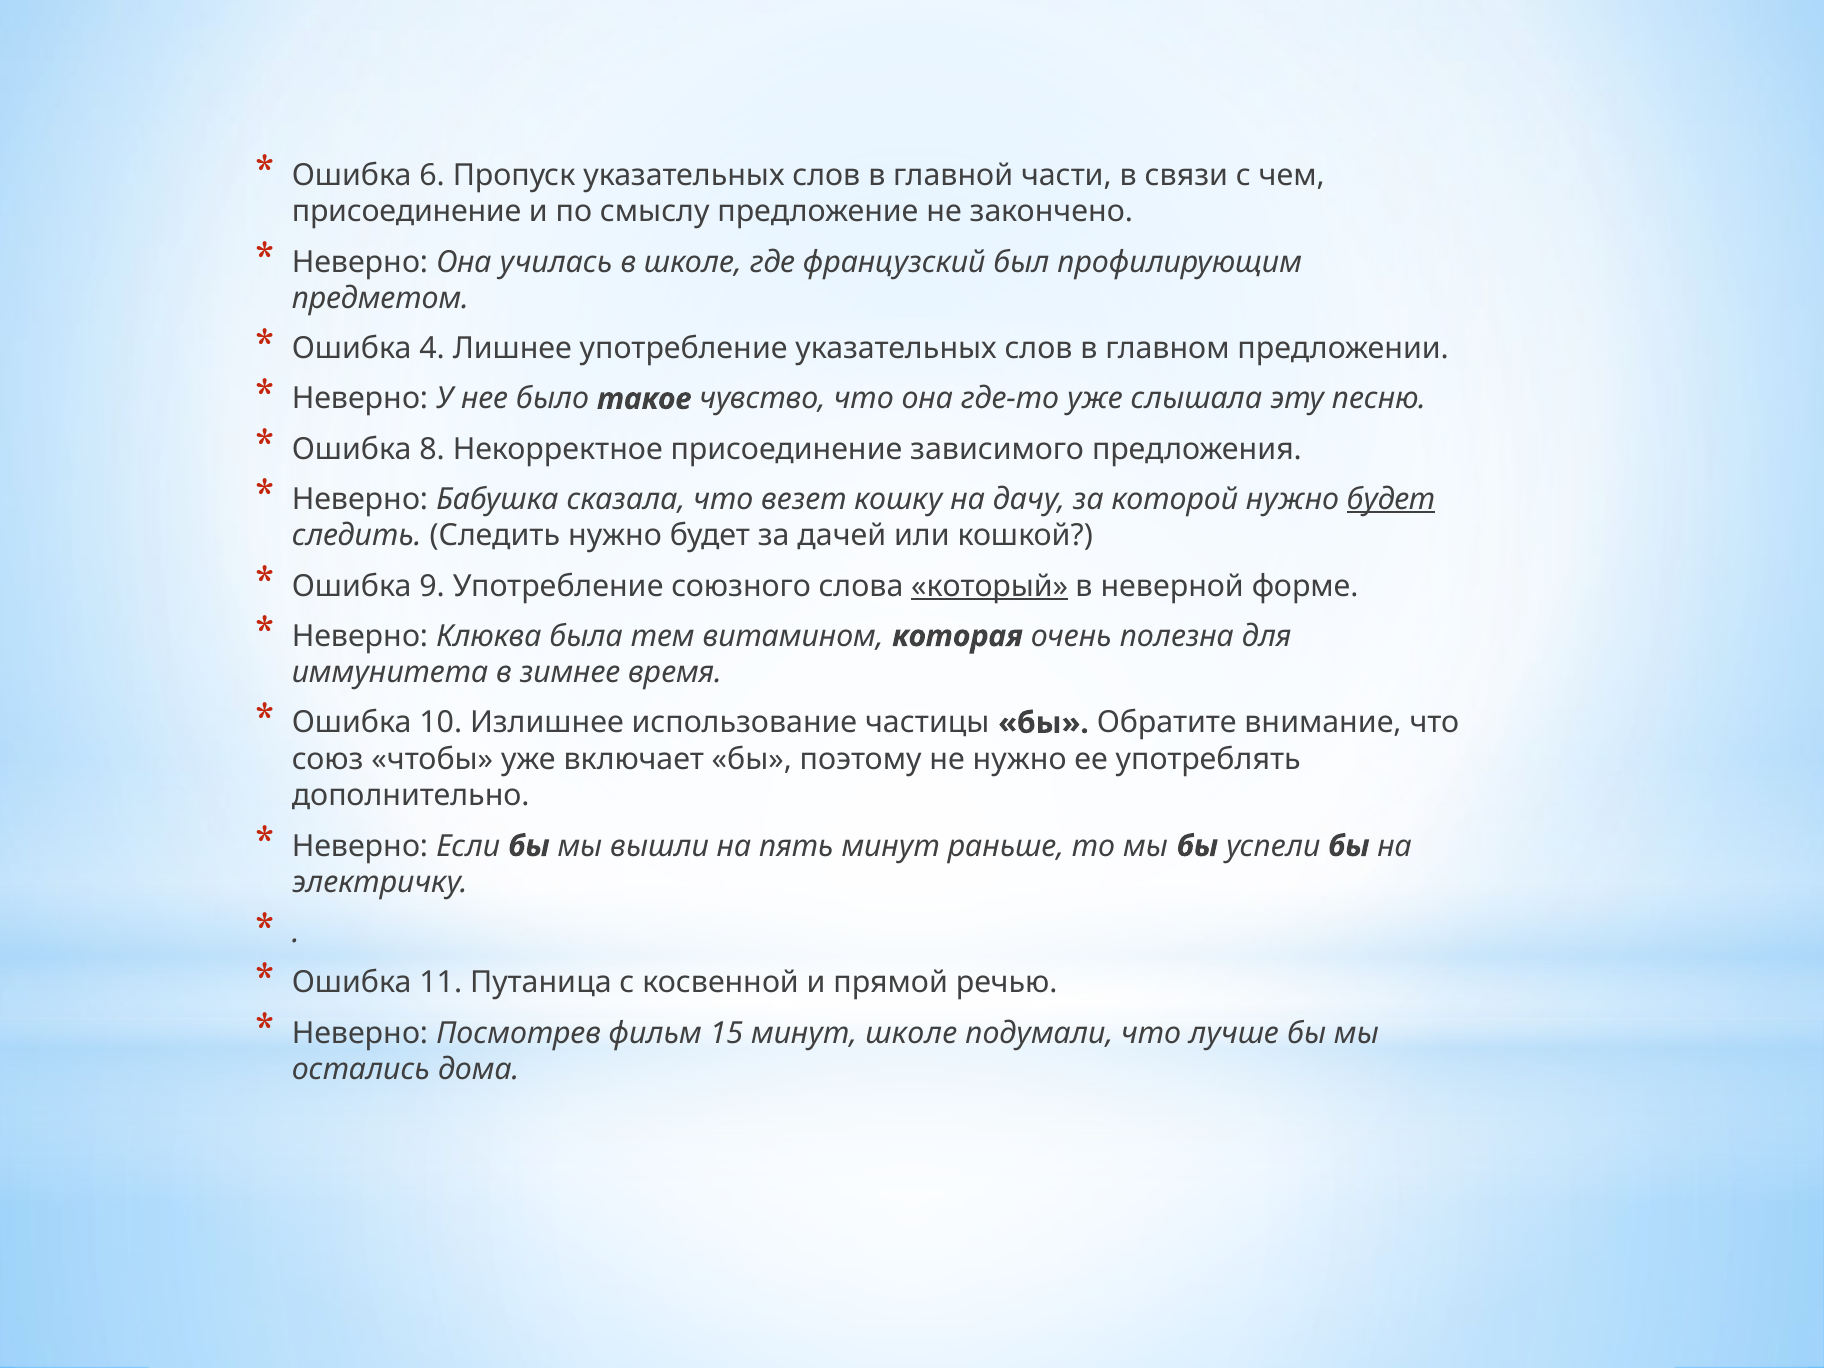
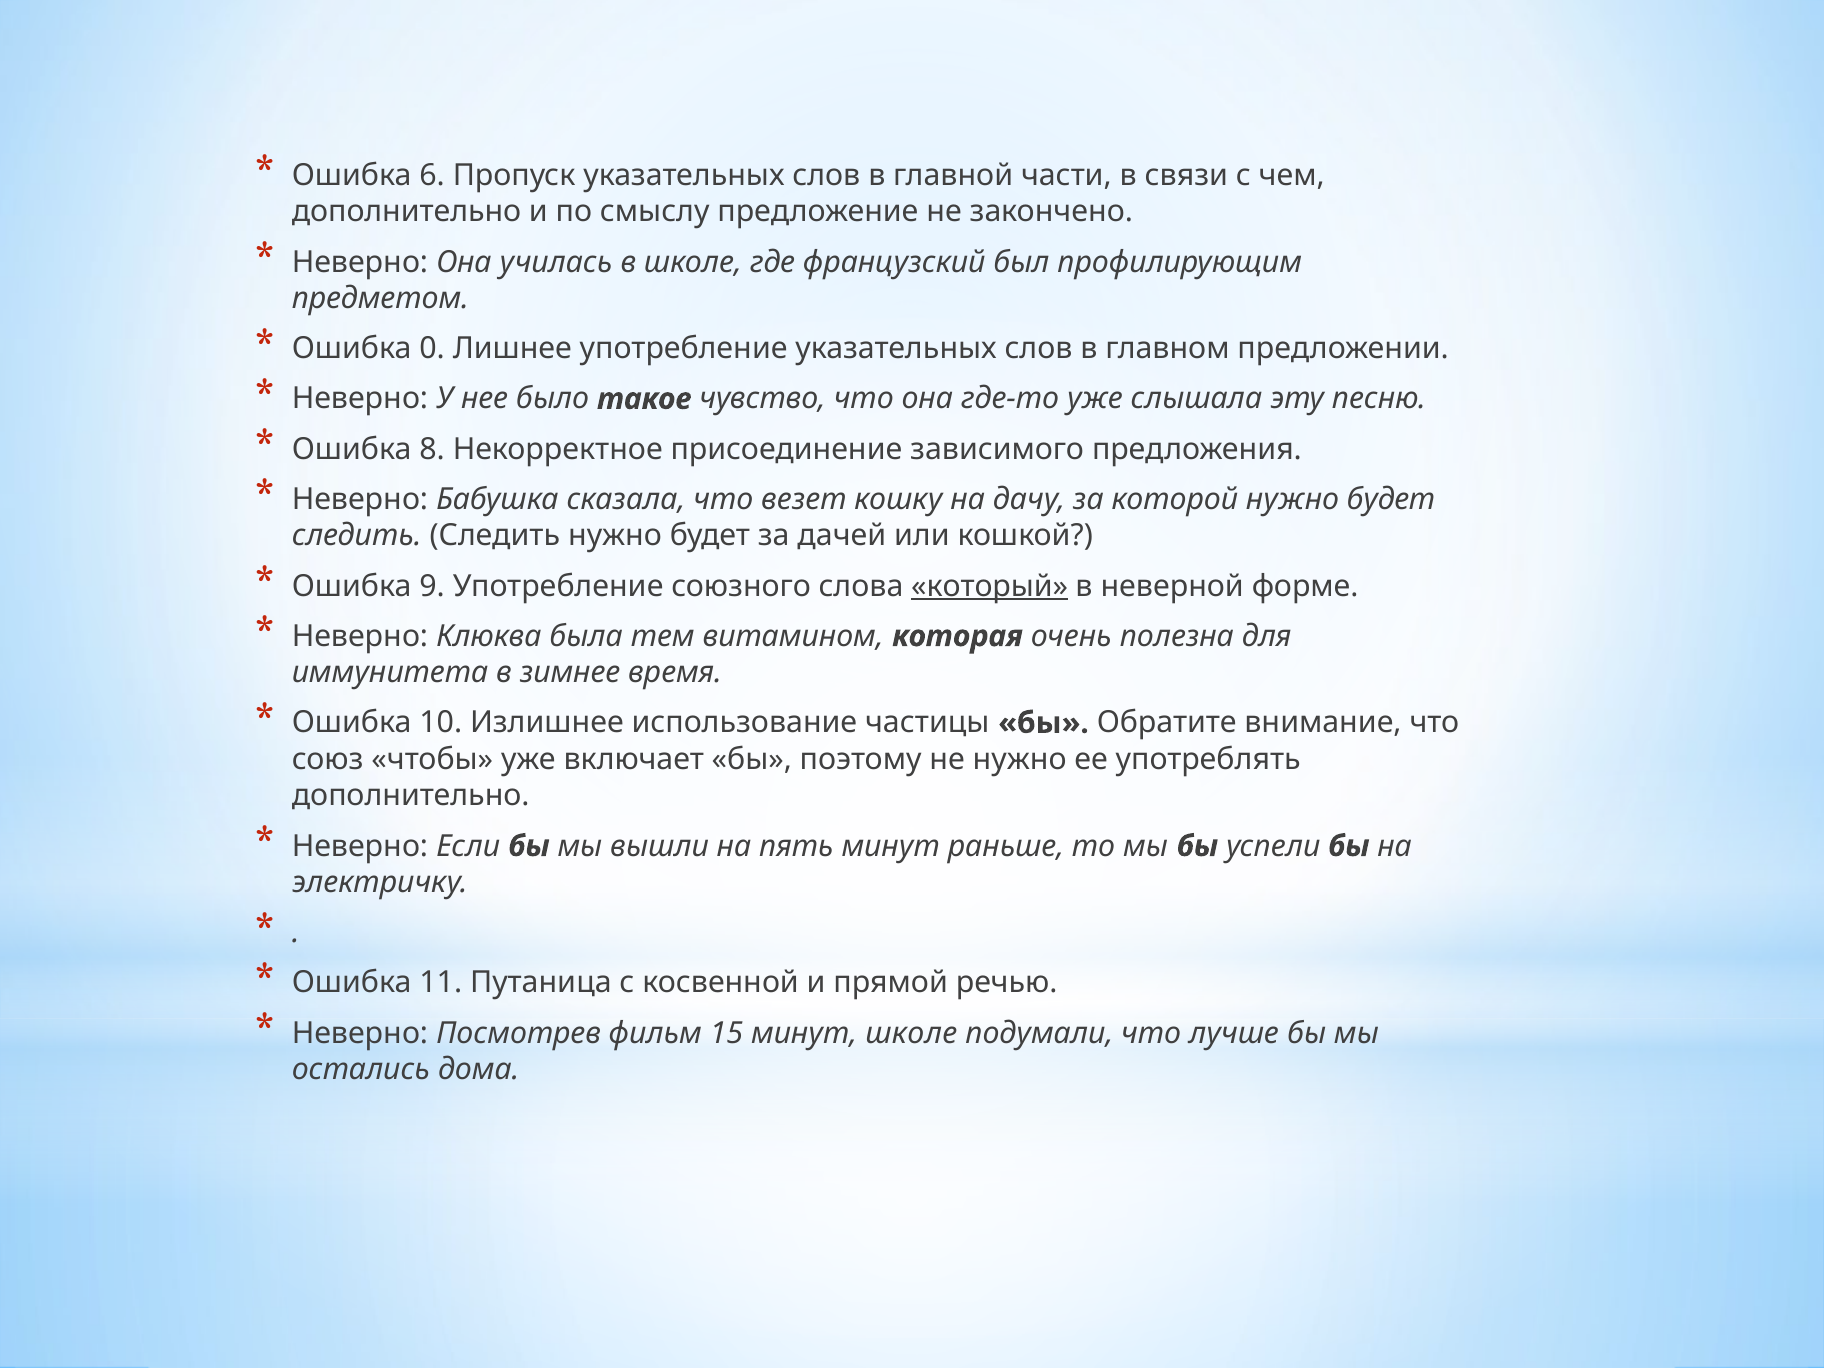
присоединение at (407, 212): присоединение -> дополнительно
4: 4 -> 0
будет at (1391, 499) underline: present -> none
